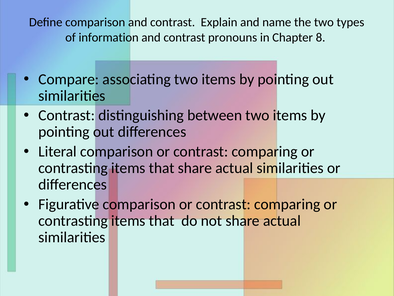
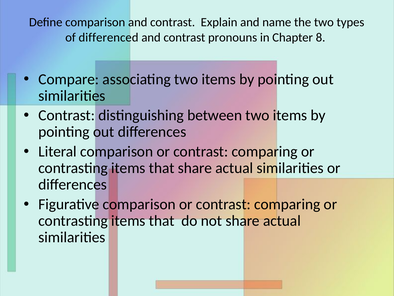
information: information -> differenced
